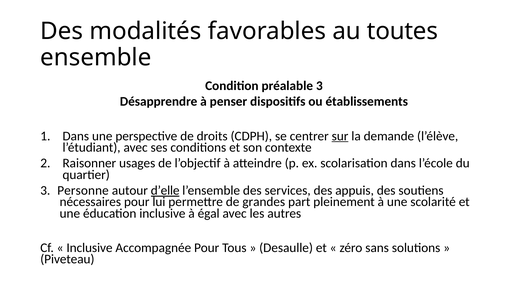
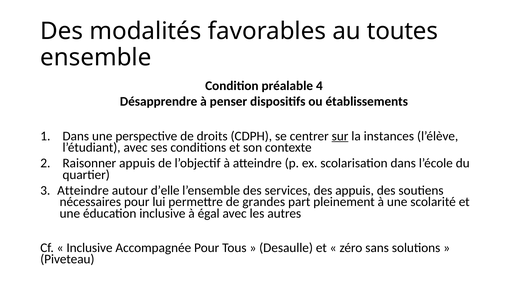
préalable 3: 3 -> 4
demande: demande -> instances
Raisonner usages: usages -> appuis
3 Personne: Personne -> Atteindre
d’elle underline: present -> none
